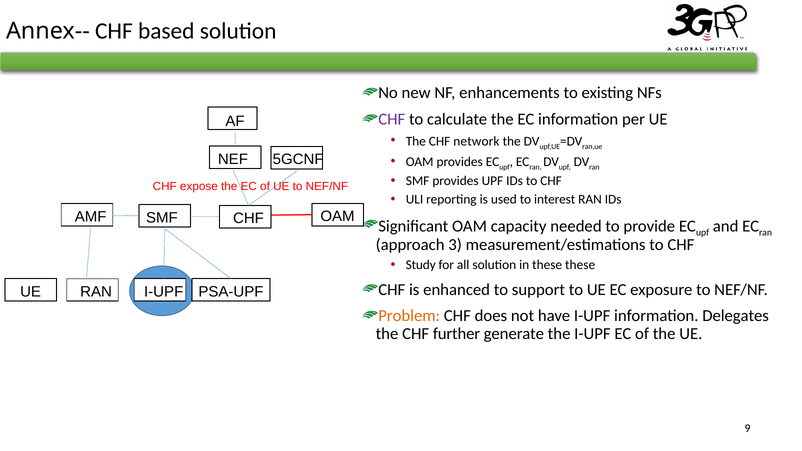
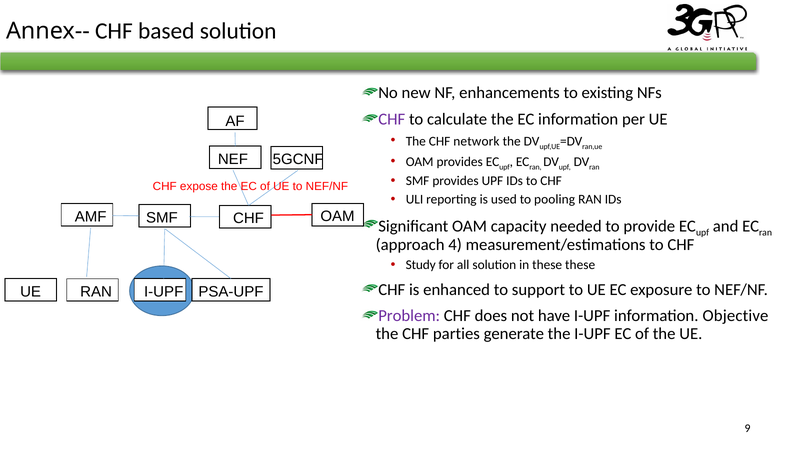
interest: interest -> pooling
3: 3 -> 4
Problem colour: orange -> purple
Delegates: Delegates -> Objective
further: further -> parties
